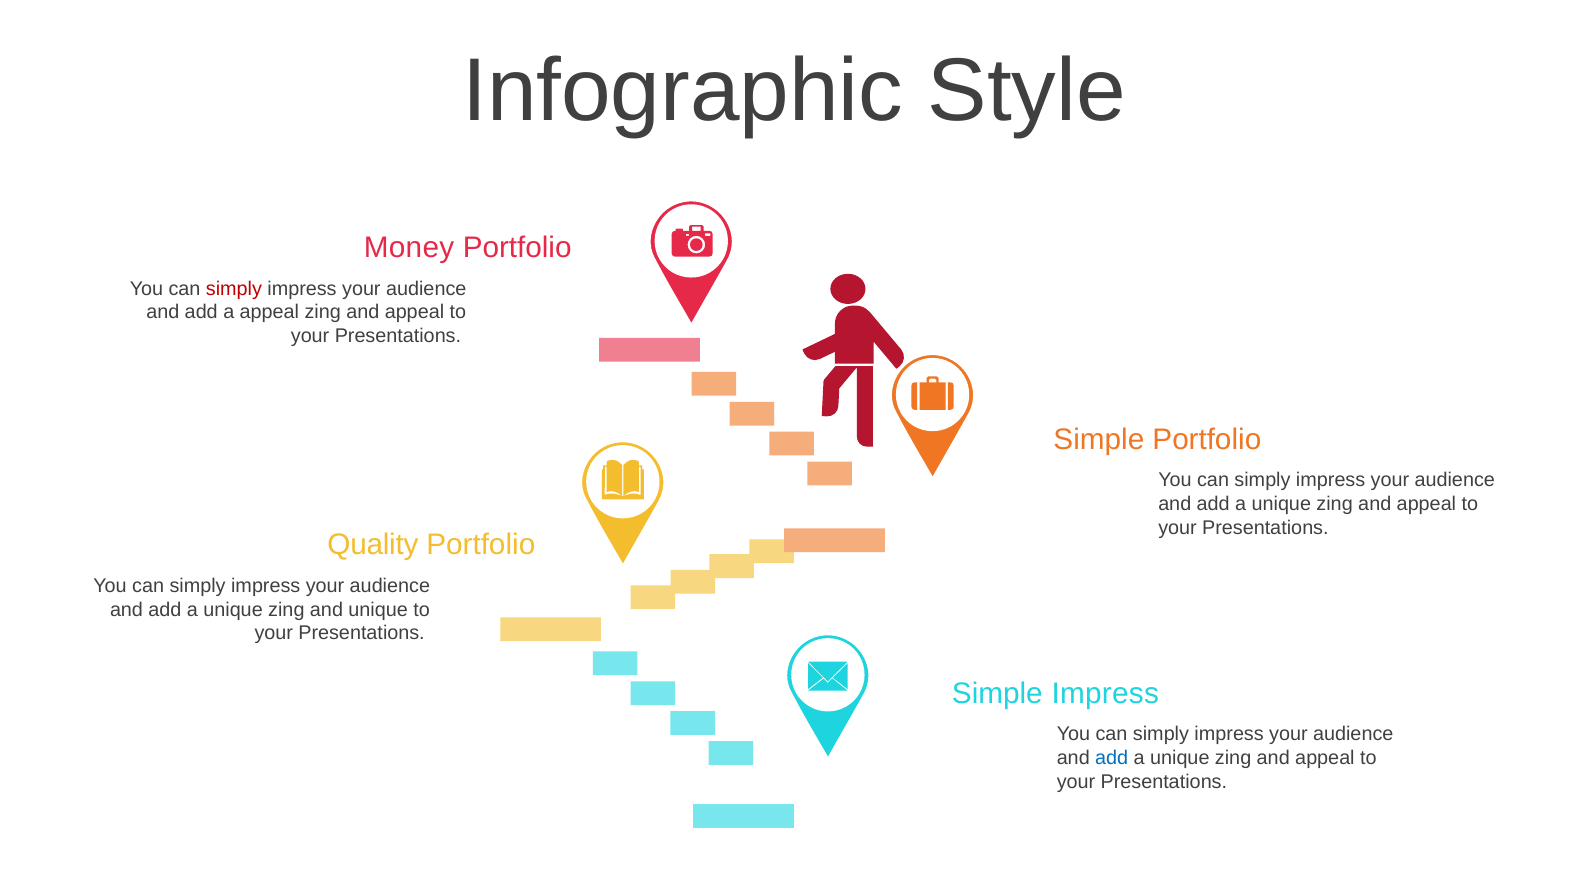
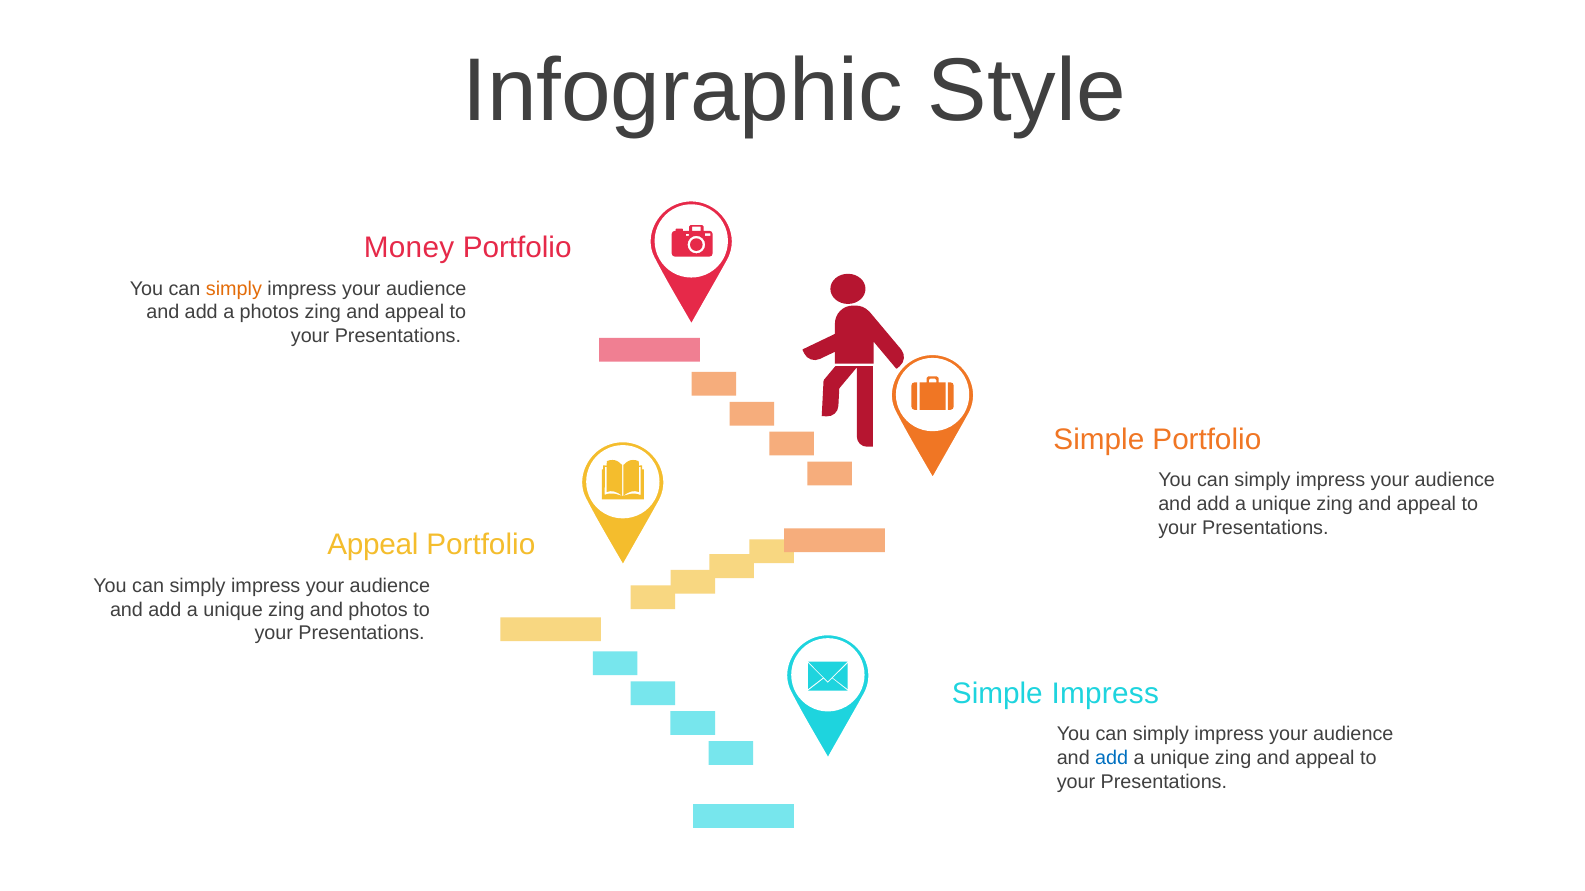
simply at (234, 289) colour: red -> orange
a appeal: appeal -> photos
Quality at (373, 545): Quality -> Appeal
and unique: unique -> photos
